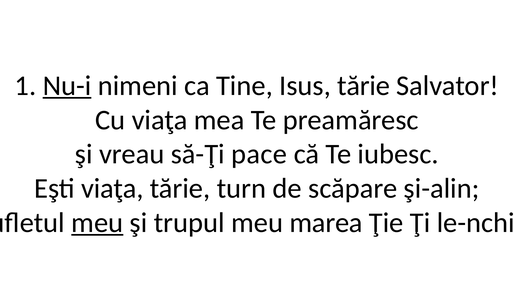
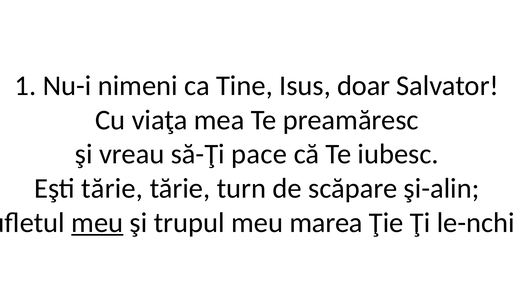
Nu-i underline: present -> none
Isus tărie: tărie -> doar
Eşti viaţa: viaţa -> tărie
